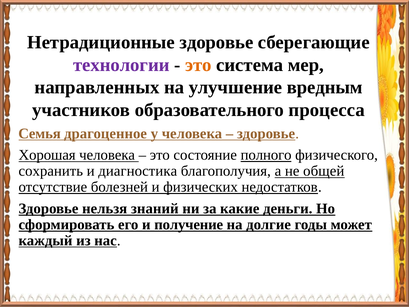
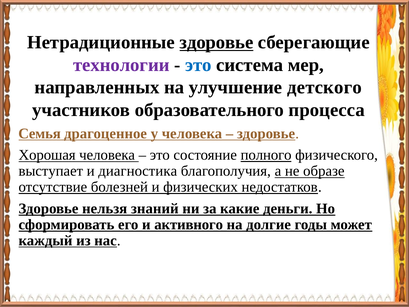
здоровье at (216, 42) underline: none -> present
это at (198, 65) colour: orange -> blue
вредным: вредным -> детского
сохранить: сохранить -> выступает
общей: общей -> образе
получение: получение -> активного
